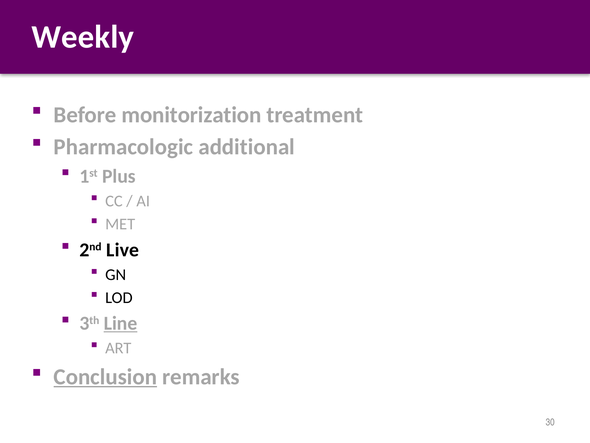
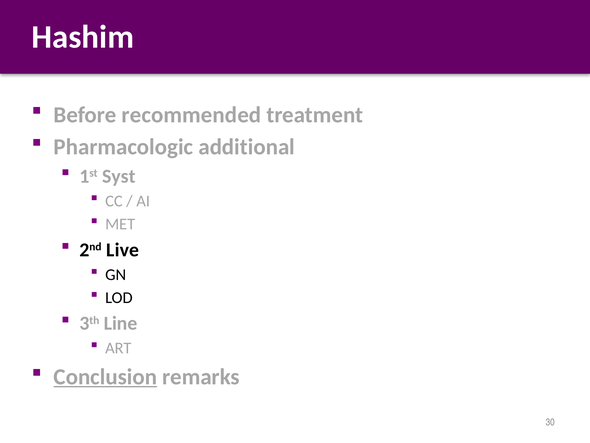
Weekly: Weekly -> Hashim
monitorization: monitorization -> recommended
Plus: Plus -> Syst
Line underline: present -> none
